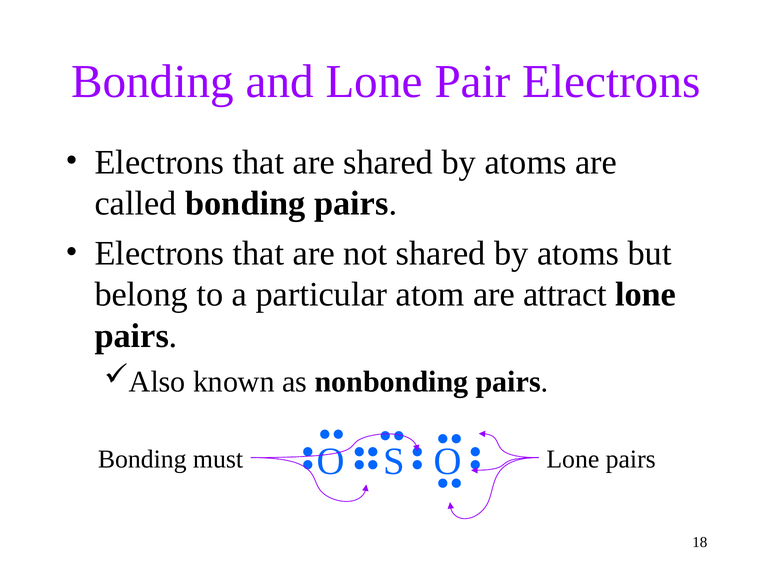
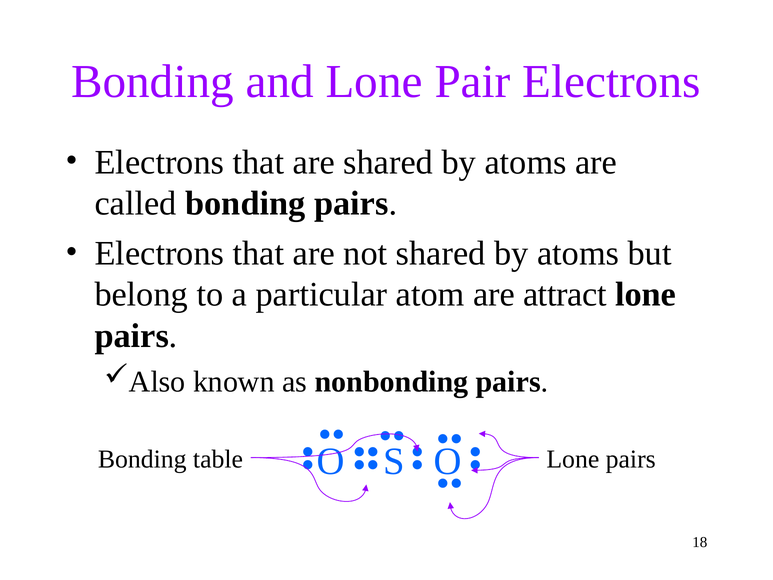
must: must -> table
